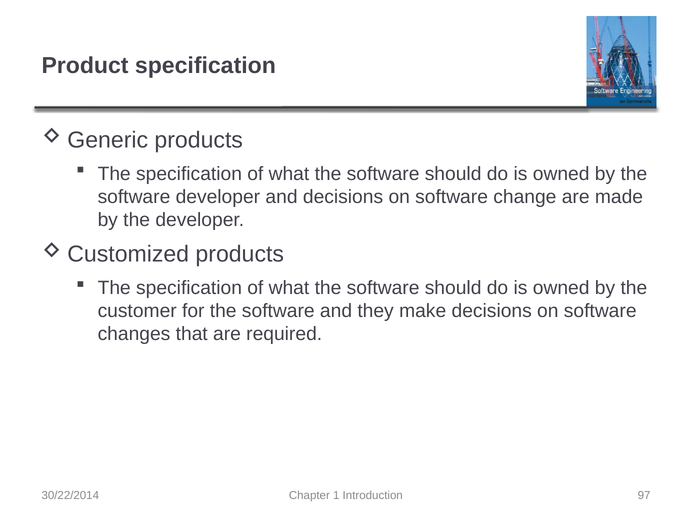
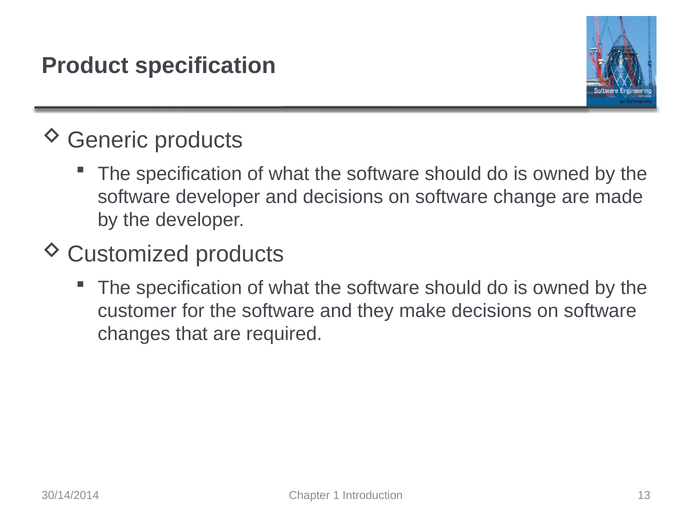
30/22/2014: 30/22/2014 -> 30/14/2014
97: 97 -> 13
